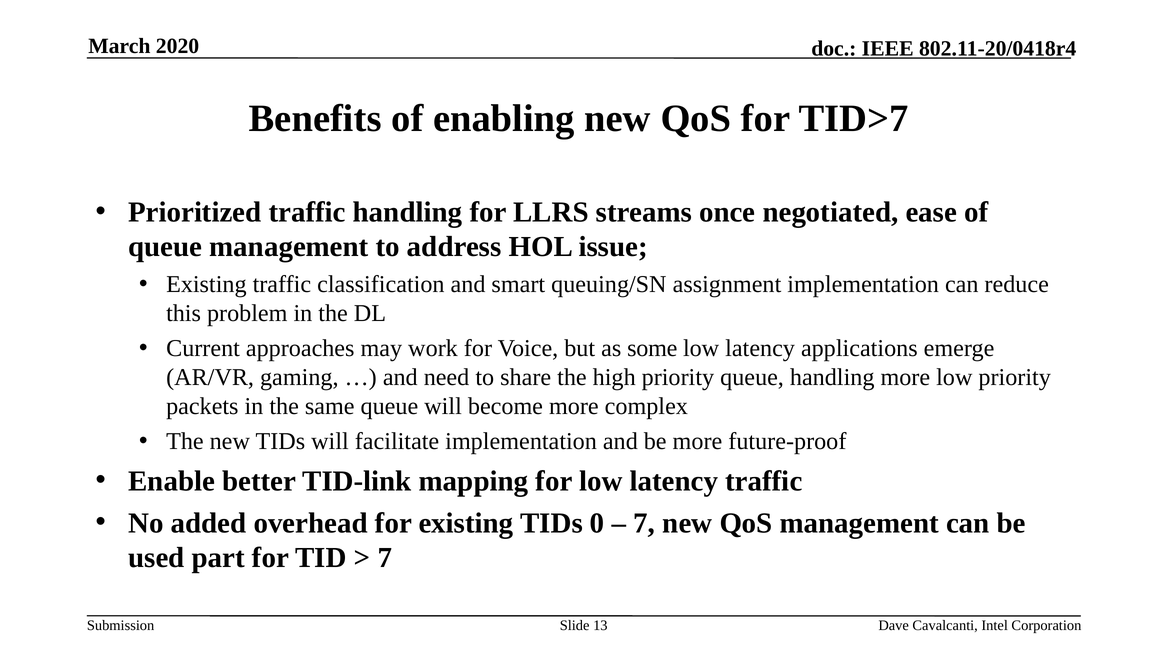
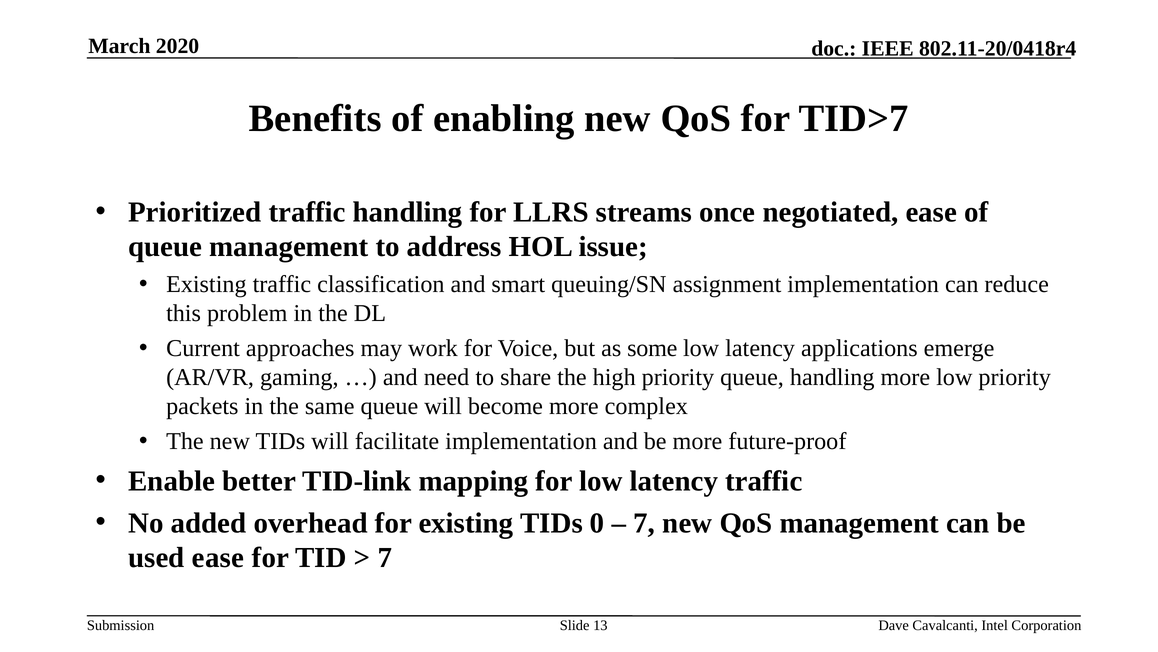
used part: part -> ease
